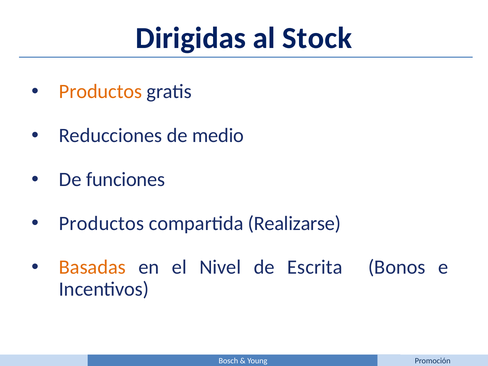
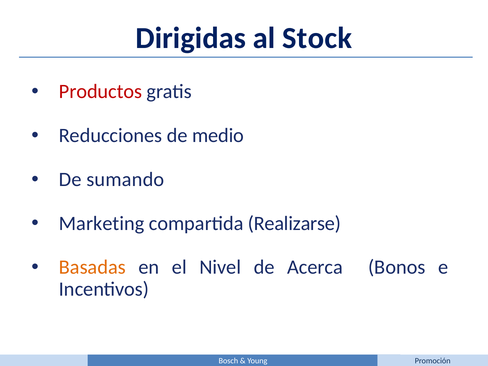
Productos at (101, 92) colour: orange -> red
funciones: funciones -> sumando
Productos at (102, 223): Productos -> Marketing
Escrita: Escrita -> Acerca
